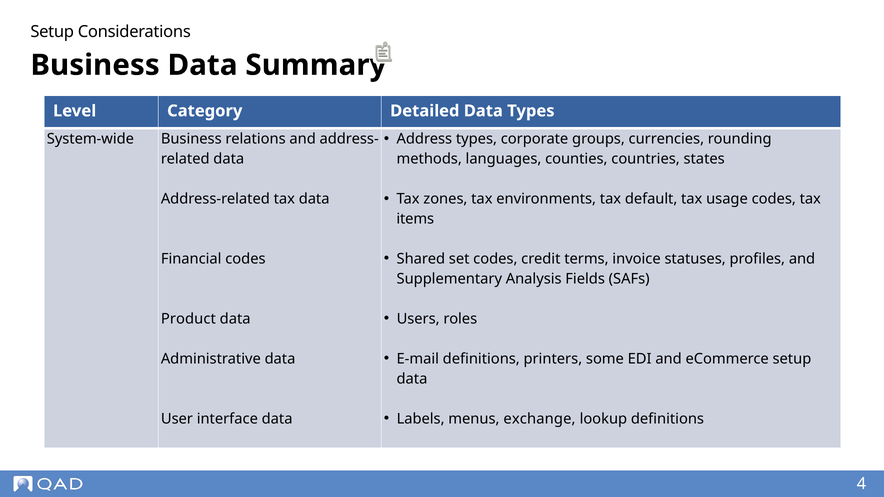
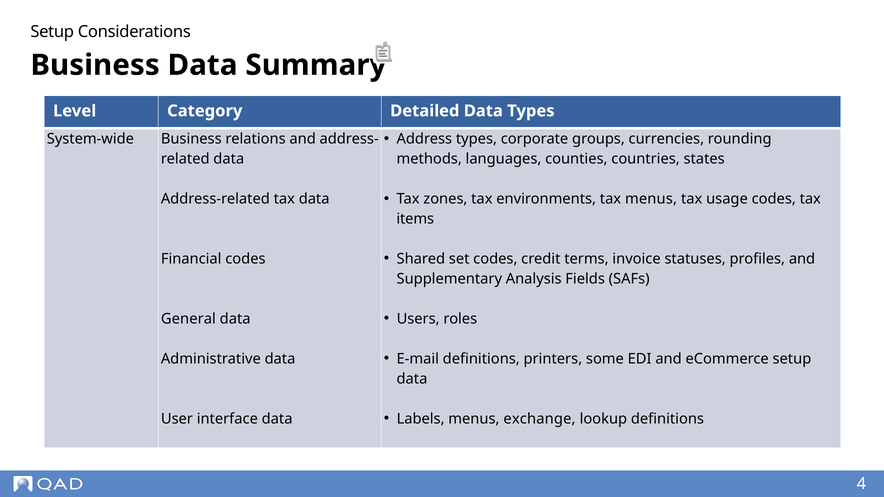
tax default: default -> menus
Product: Product -> General
